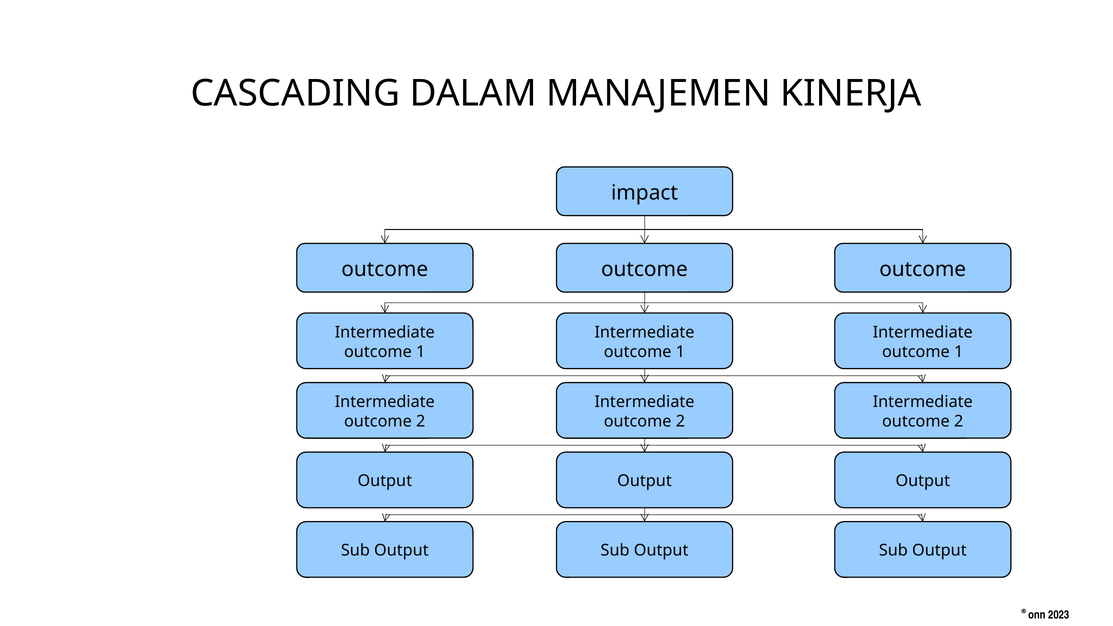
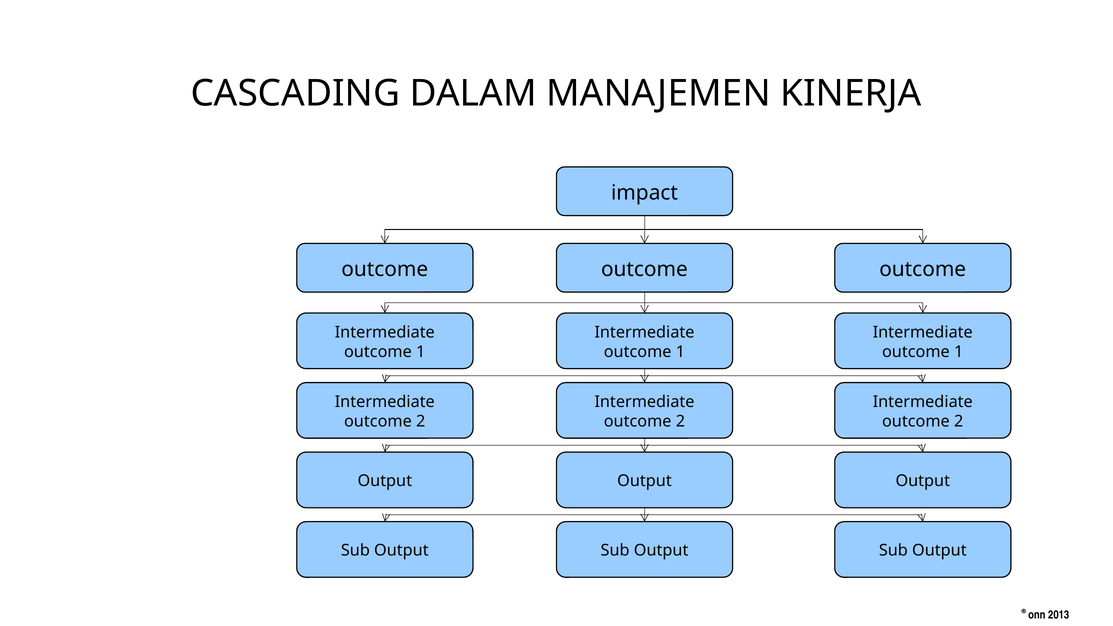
2023: 2023 -> 2013
